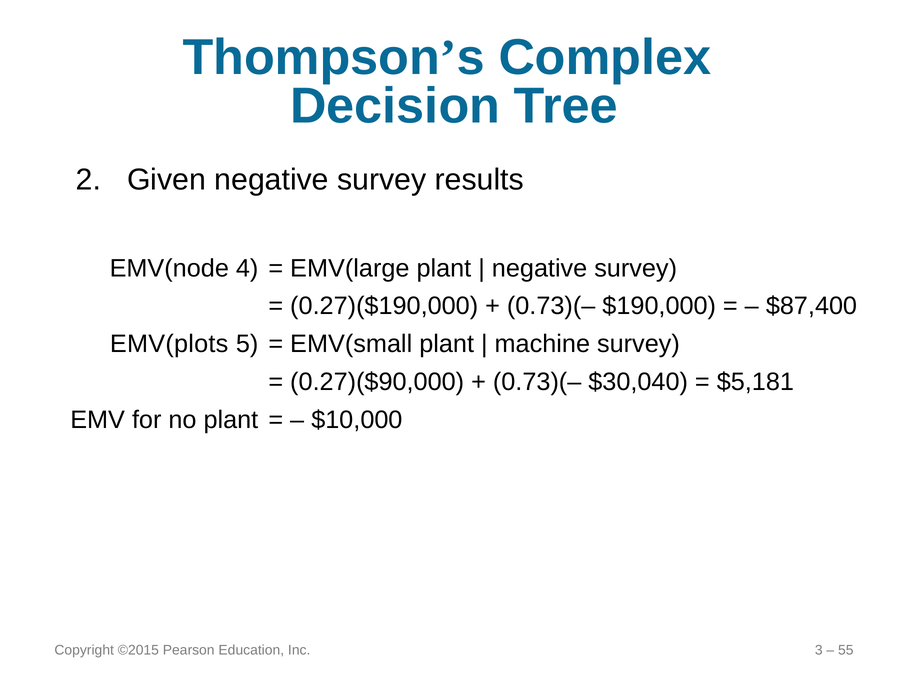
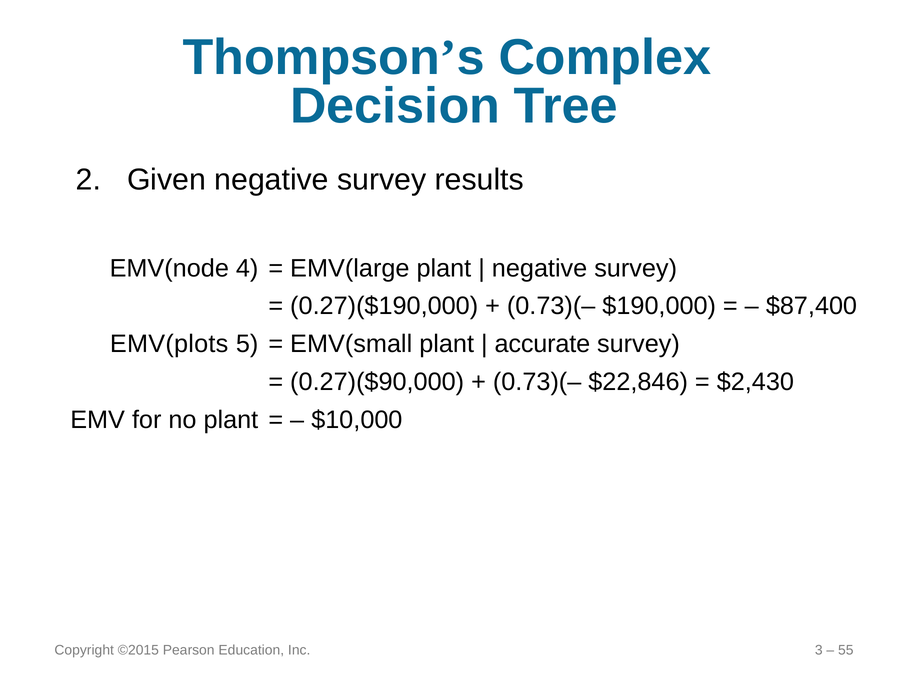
machine: machine -> accurate
$30,040: $30,040 -> $22,846
$5,181: $5,181 -> $2,430
